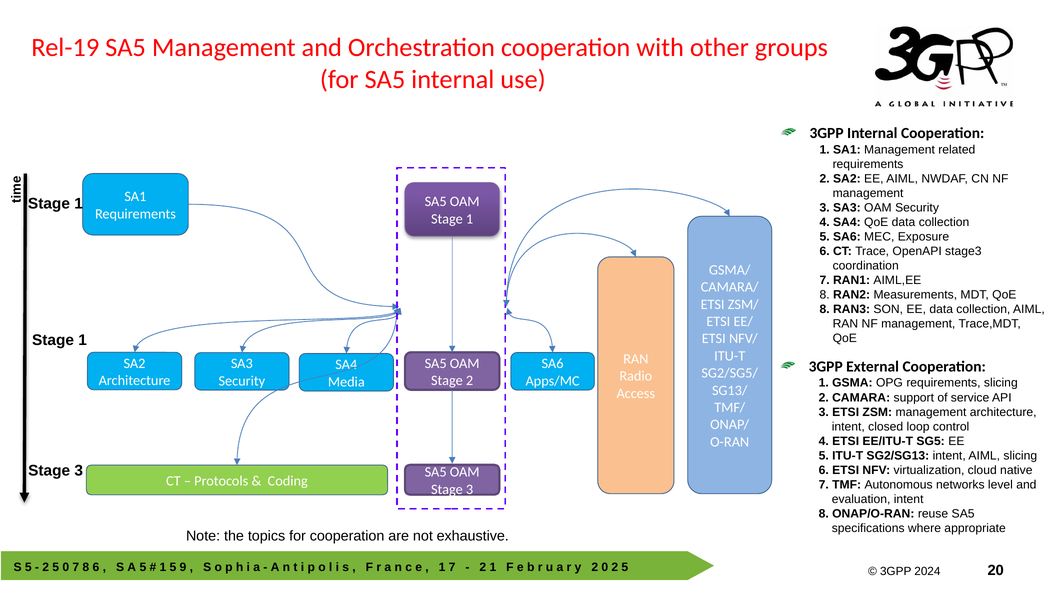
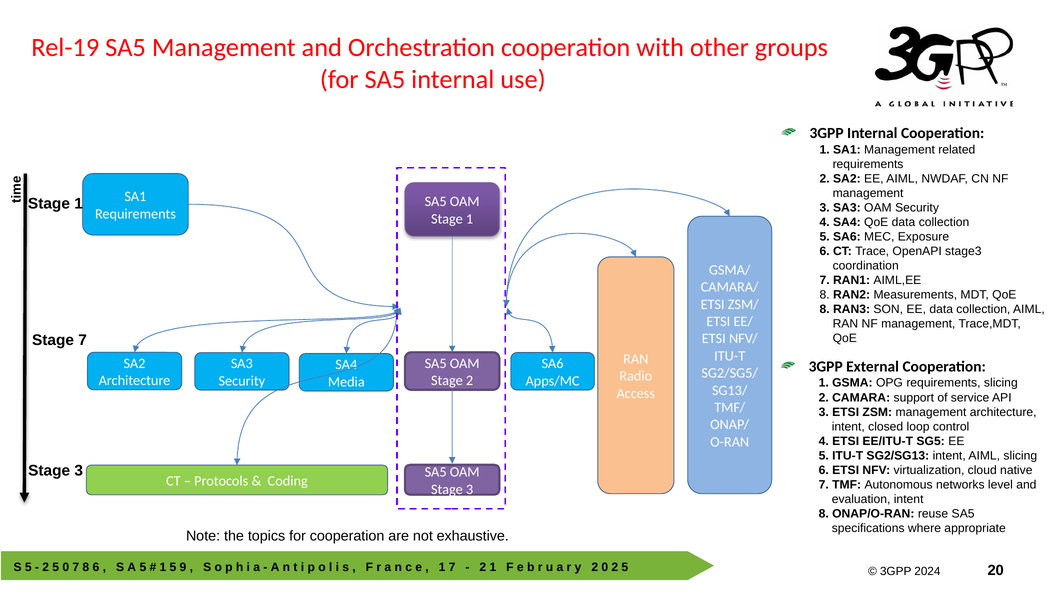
1 at (83, 340): 1 -> 7
